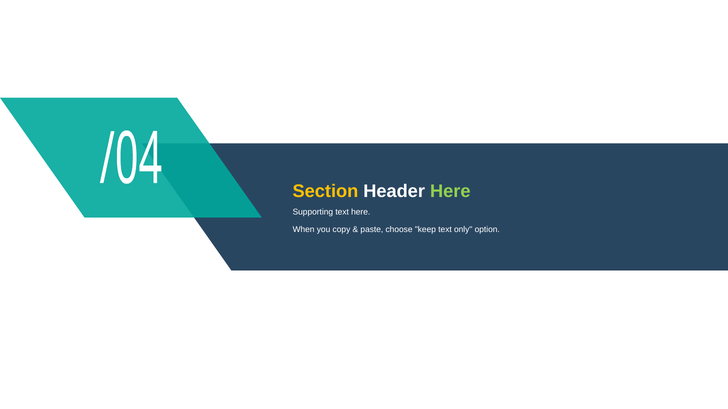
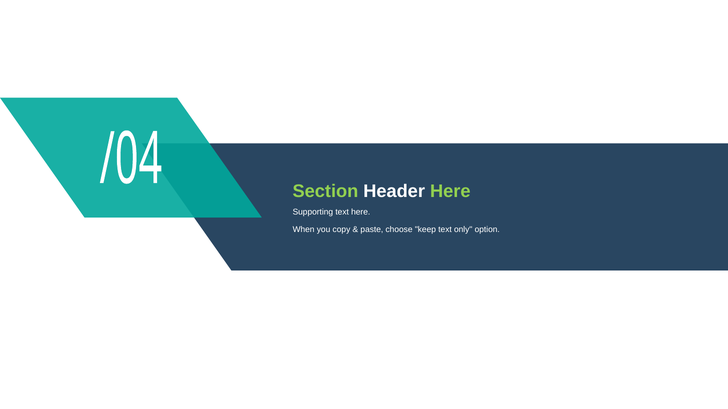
Section colour: yellow -> light green
